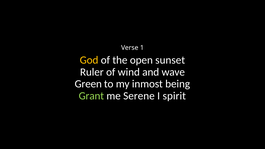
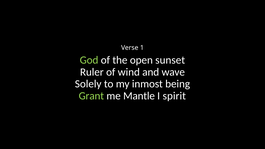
God colour: yellow -> light green
Green: Green -> Solely
Serene: Serene -> Mantle
